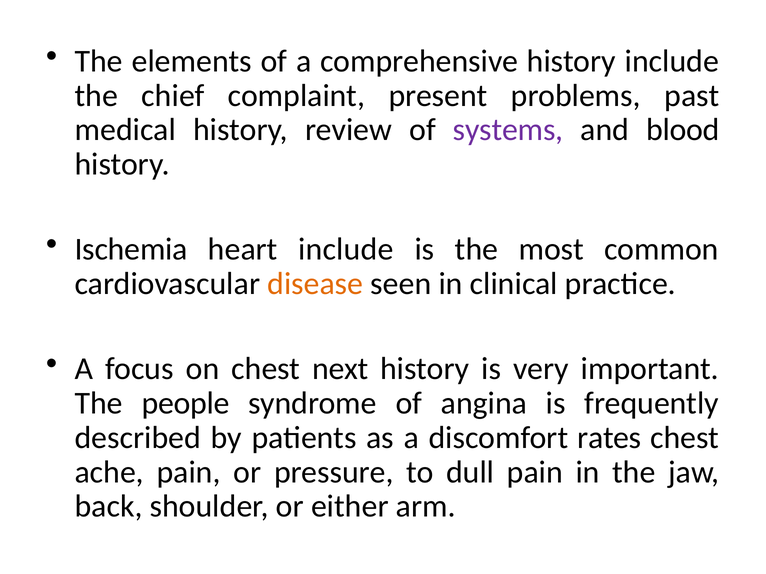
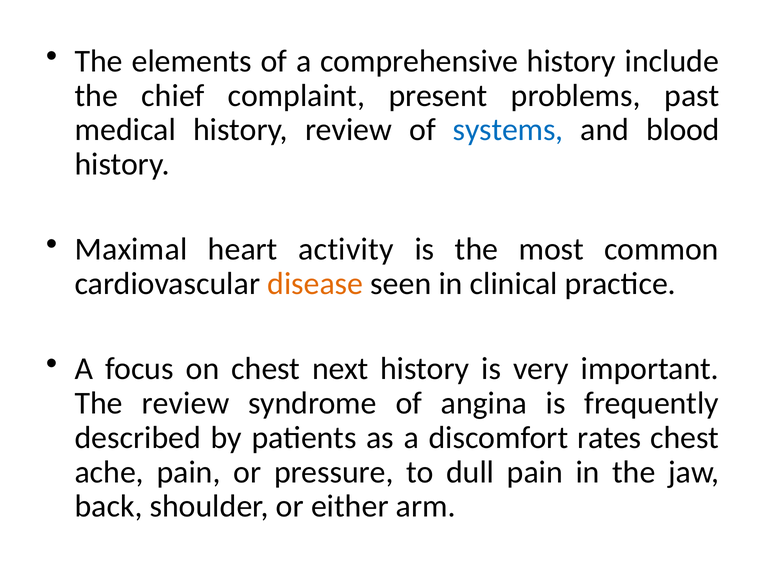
systems colour: purple -> blue
Ischemia: Ischemia -> Maximal
heart include: include -> activity
The people: people -> review
